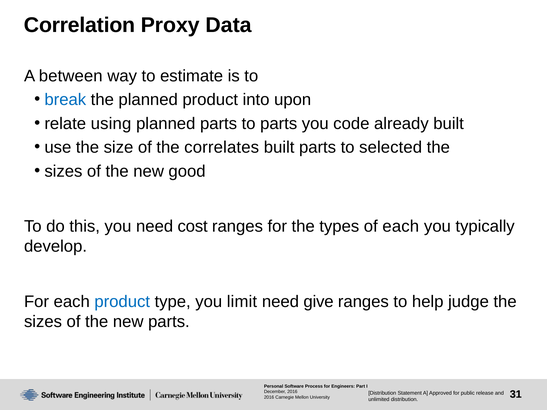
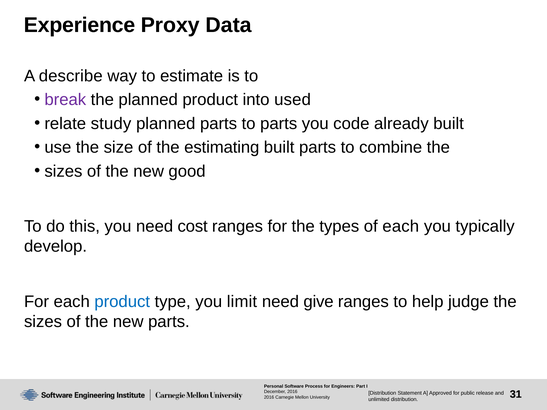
Correlation: Correlation -> Experience
between: between -> describe
break colour: blue -> purple
upon: upon -> used
using: using -> study
correlates: correlates -> estimating
selected: selected -> combine
